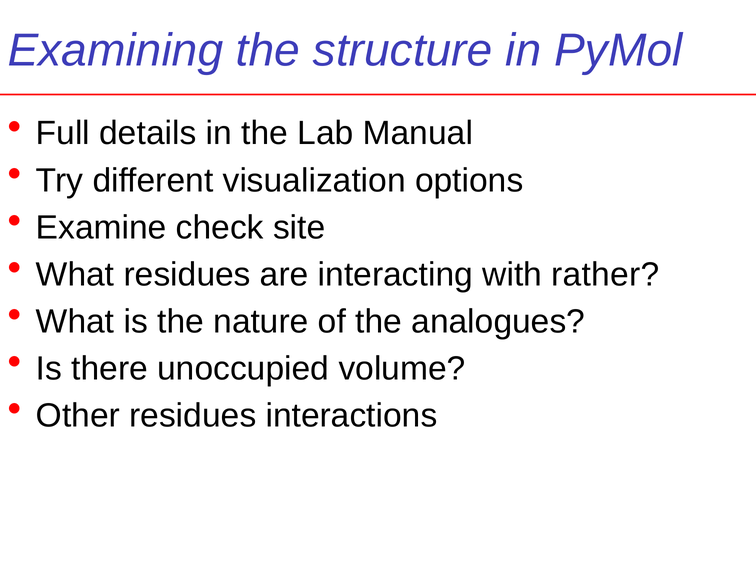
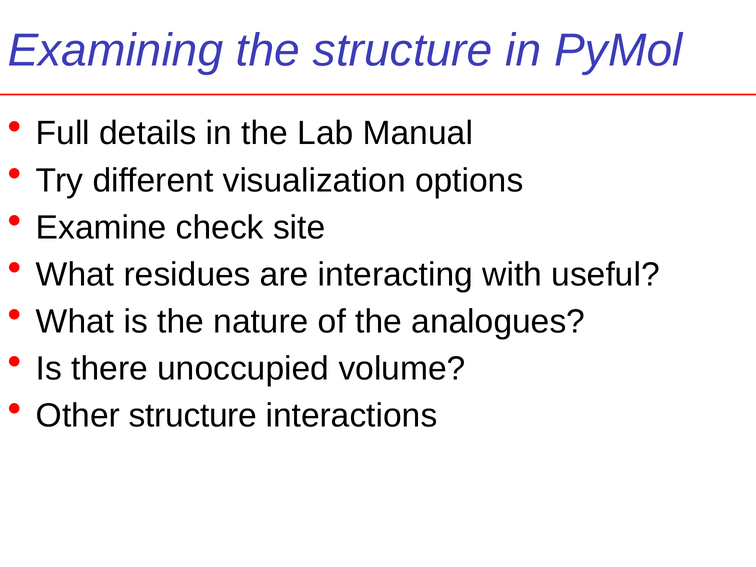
rather: rather -> useful
Other residues: residues -> structure
